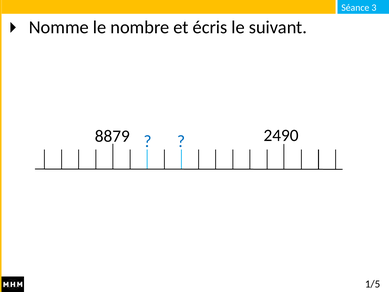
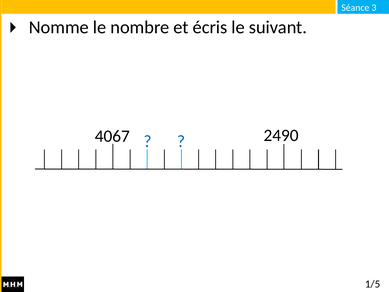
8879: 8879 -> 4067
